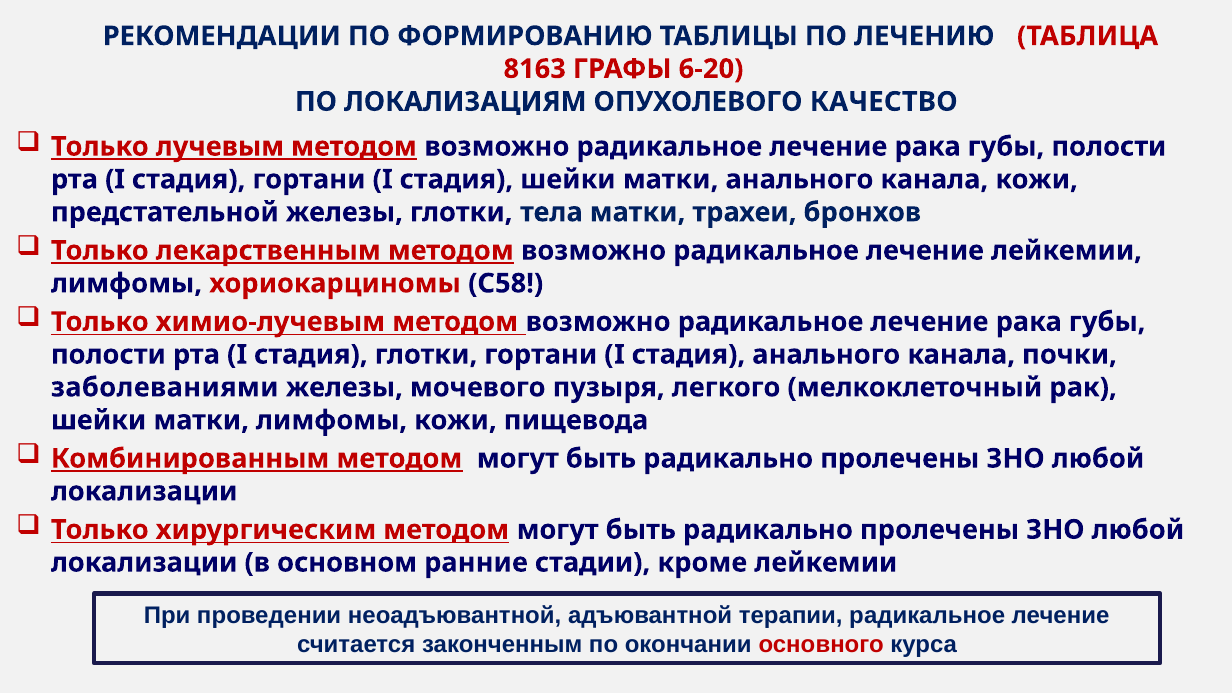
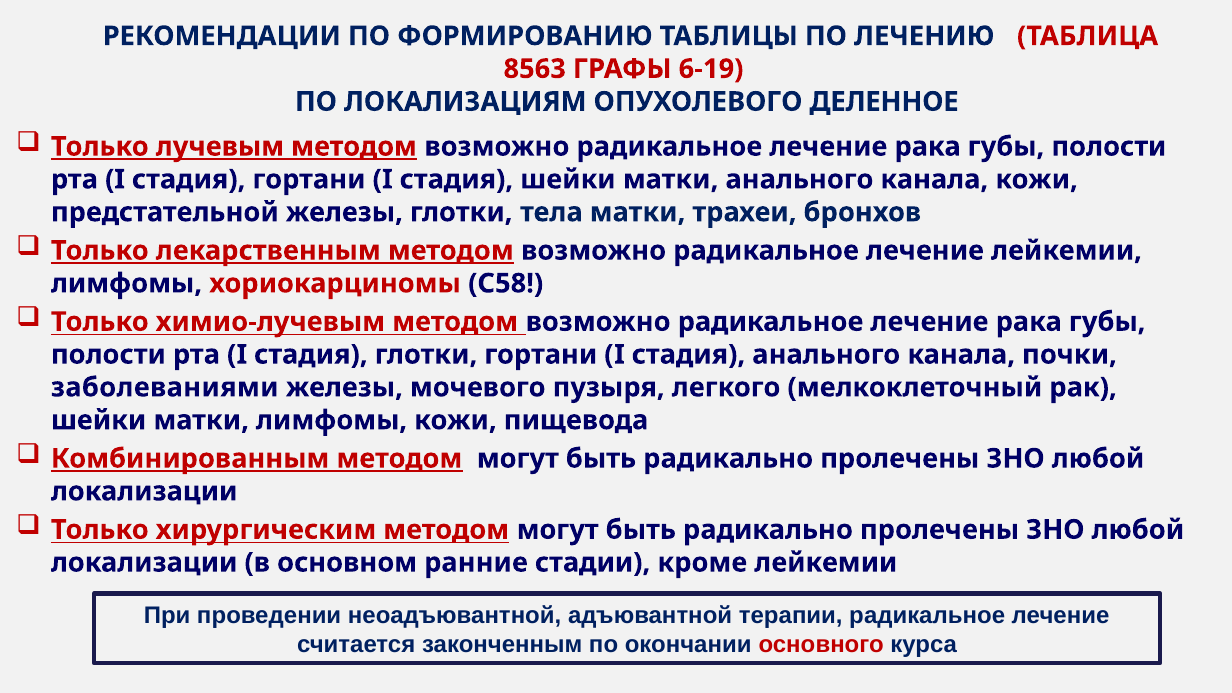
8163: 8163 -> 8563
6-20: 6-20 -> 6-19
КАЧЕСТВО: КАЧЕСТВО -> ДЕЛЕННОЕ
